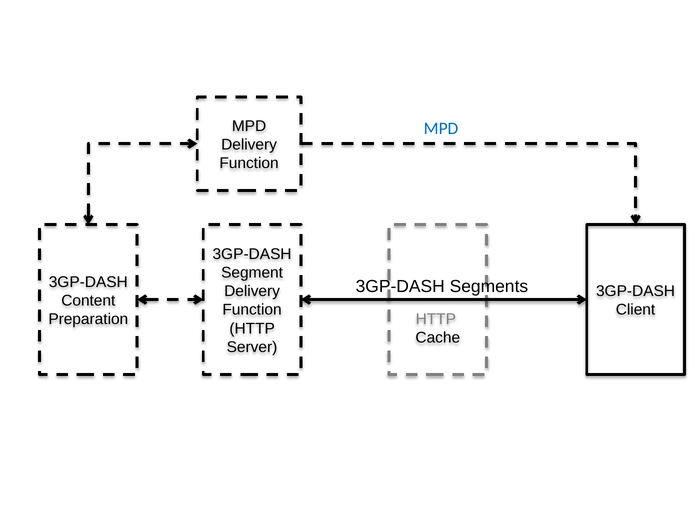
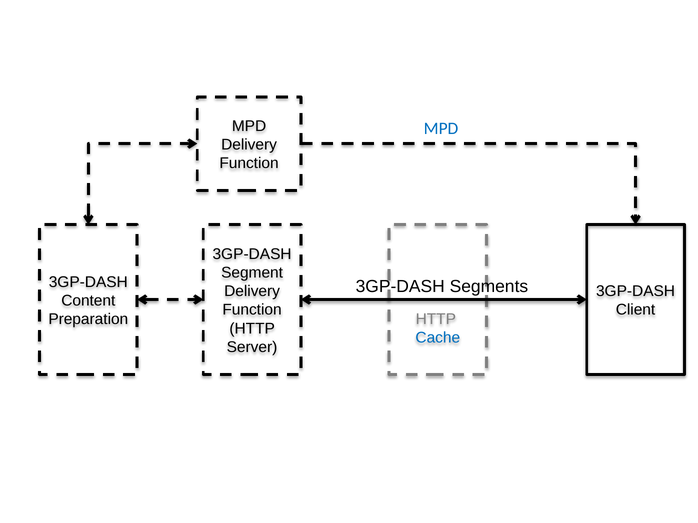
Cache colour: black -> blue
